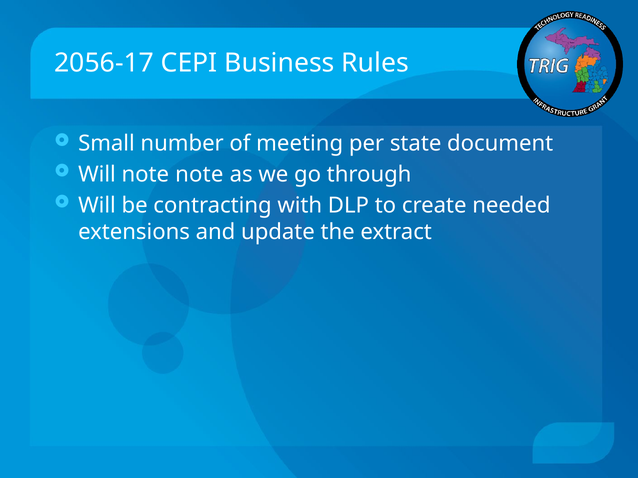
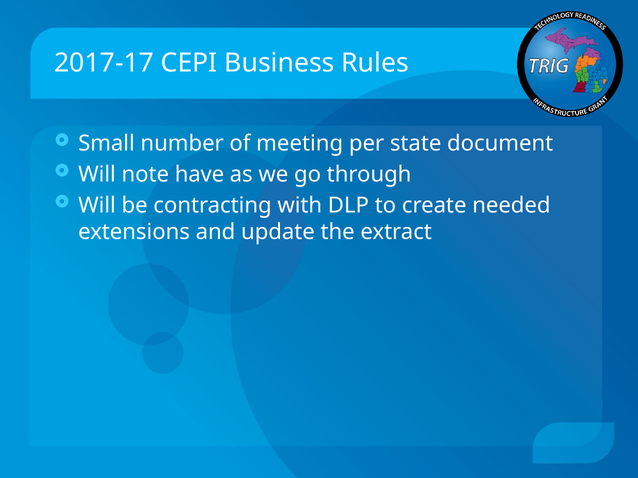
2056-17: 2056-17 -> 2017-17
note note: note -> have
